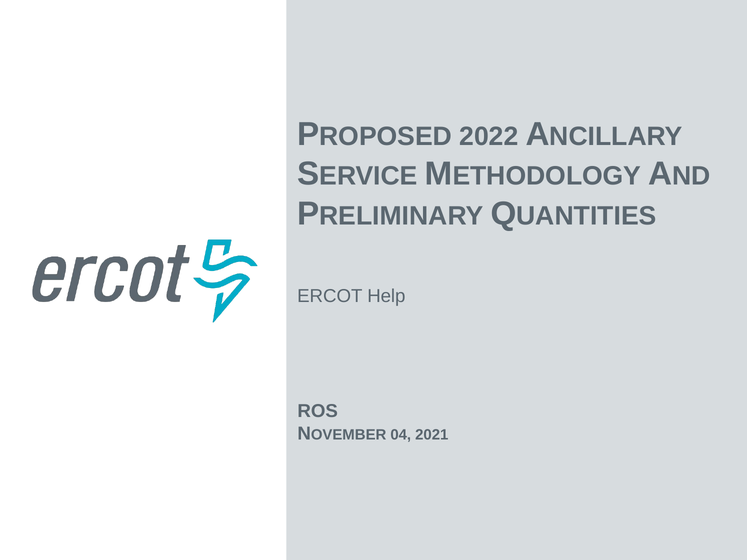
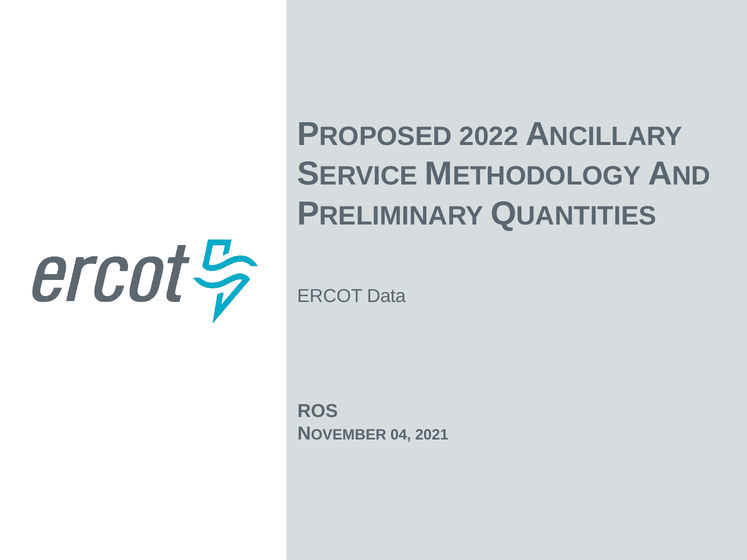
Help: Help -> Data
